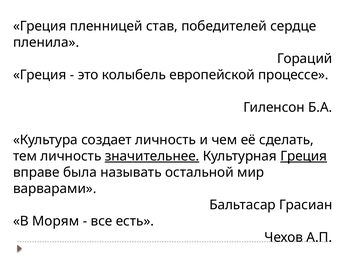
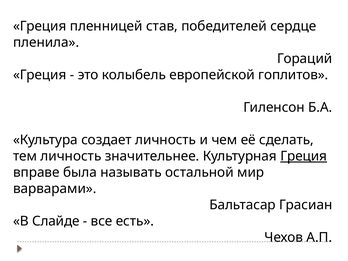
процессе: процессе -> гоплитов
значительнее underline: present -> none
Морям: Морям -> Слайде
